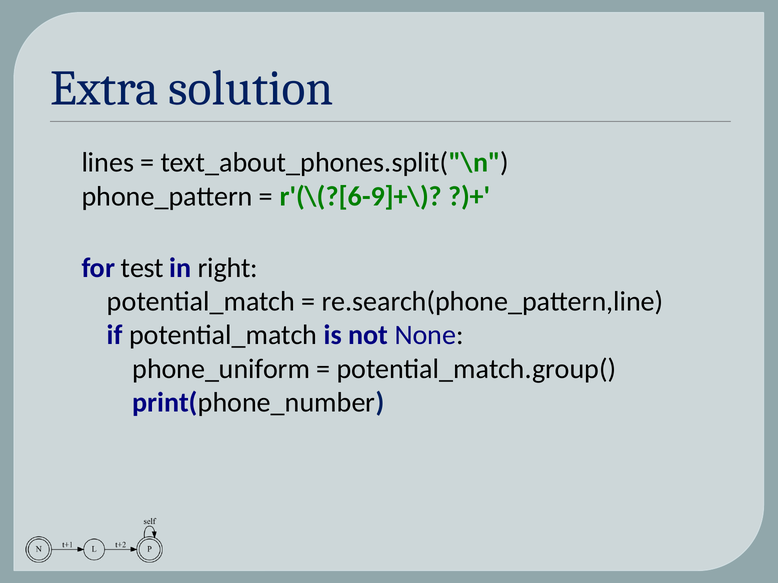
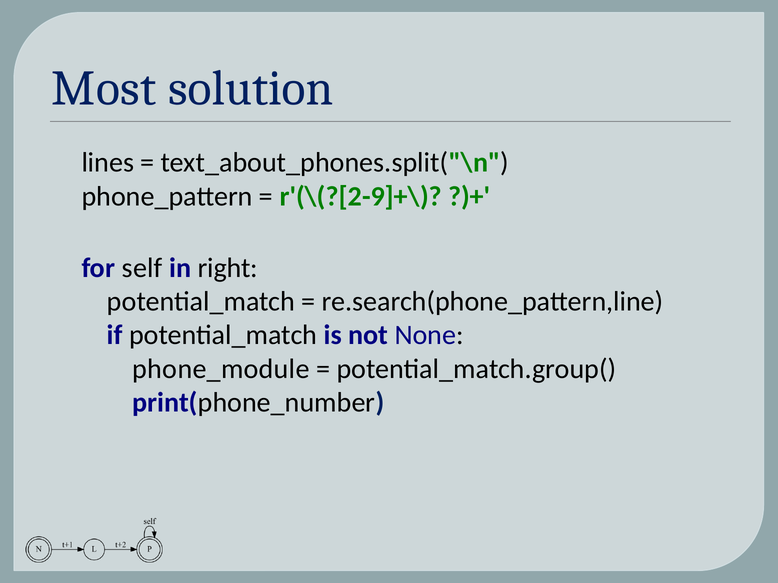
Extra: Extra -> Most
r'(\(?[6-9]+\: r'(\(?[6-9]+\ -> r'(\(?[2-9]+\
test: test -> self
phone_uniform: phone_uniform -> phone_module
